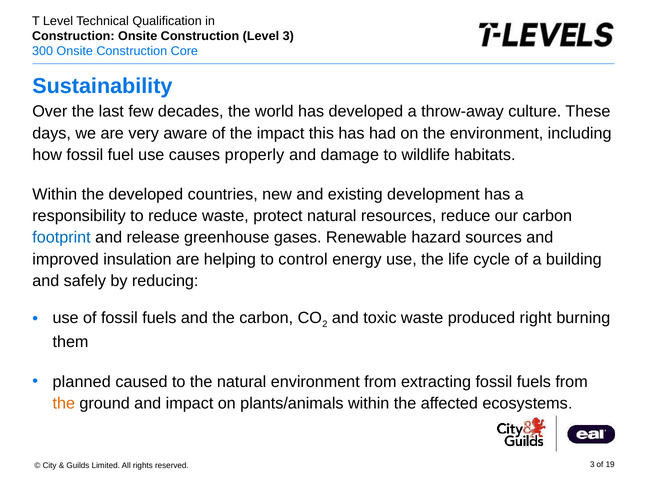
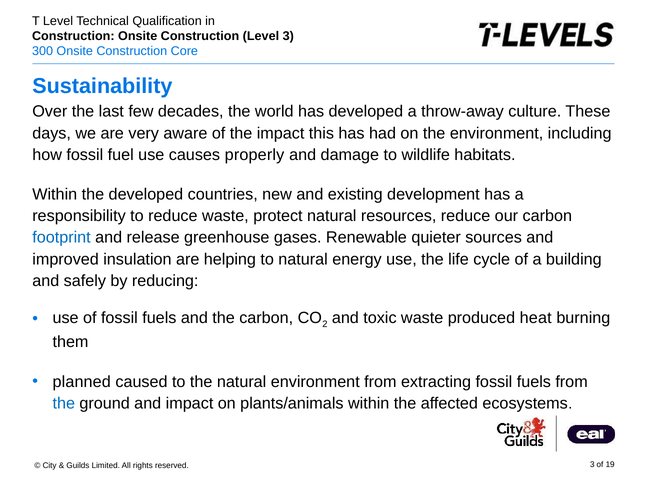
hazard: hazard -> quieter
to control: control -> natural
right: right -> heat
the at (64, 403) colour: orange -> blue
